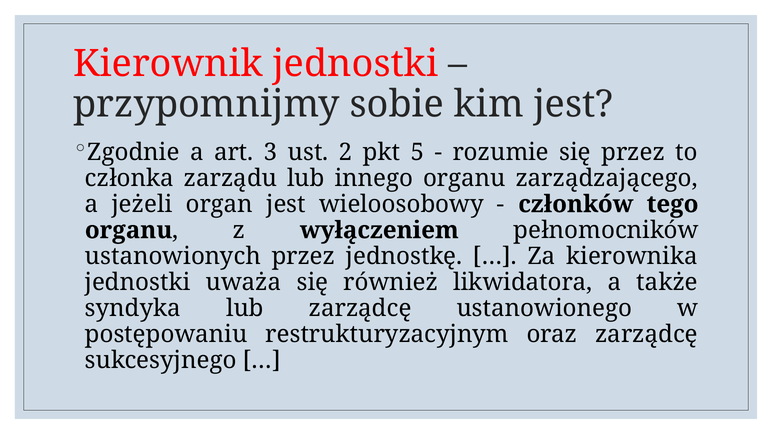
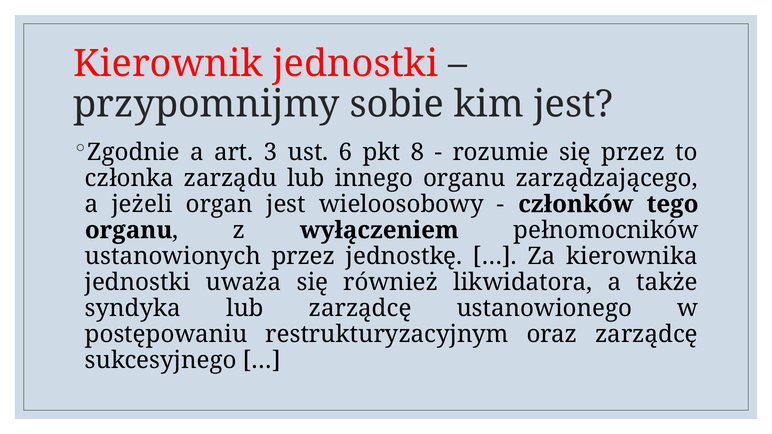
2: 2 -> 6
5: 5 -> 8
